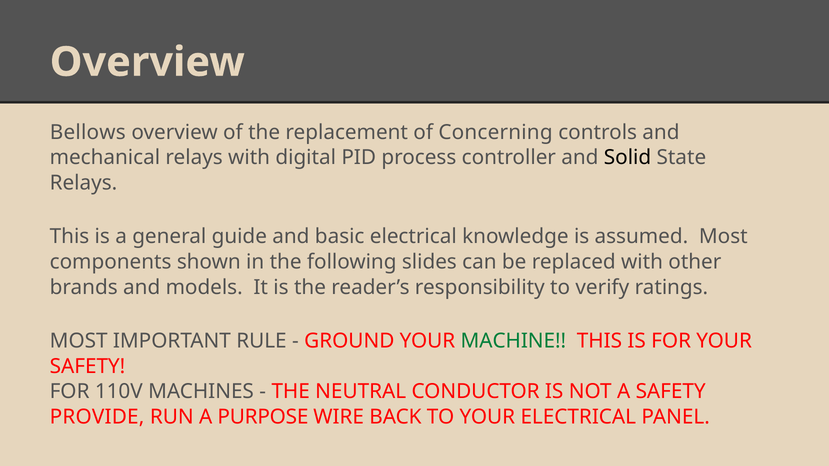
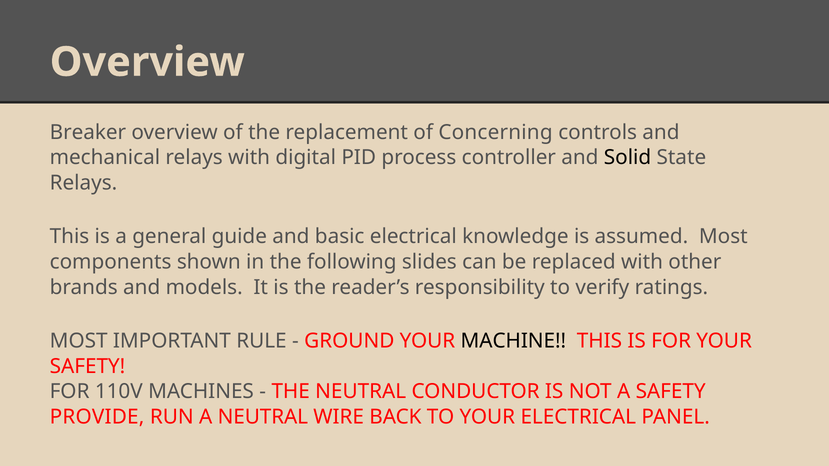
Bellows: Bellows -> Breaker
MACHINE colour: green -> black
A PURPOSE: PURPOSE -> NEUTRAL
